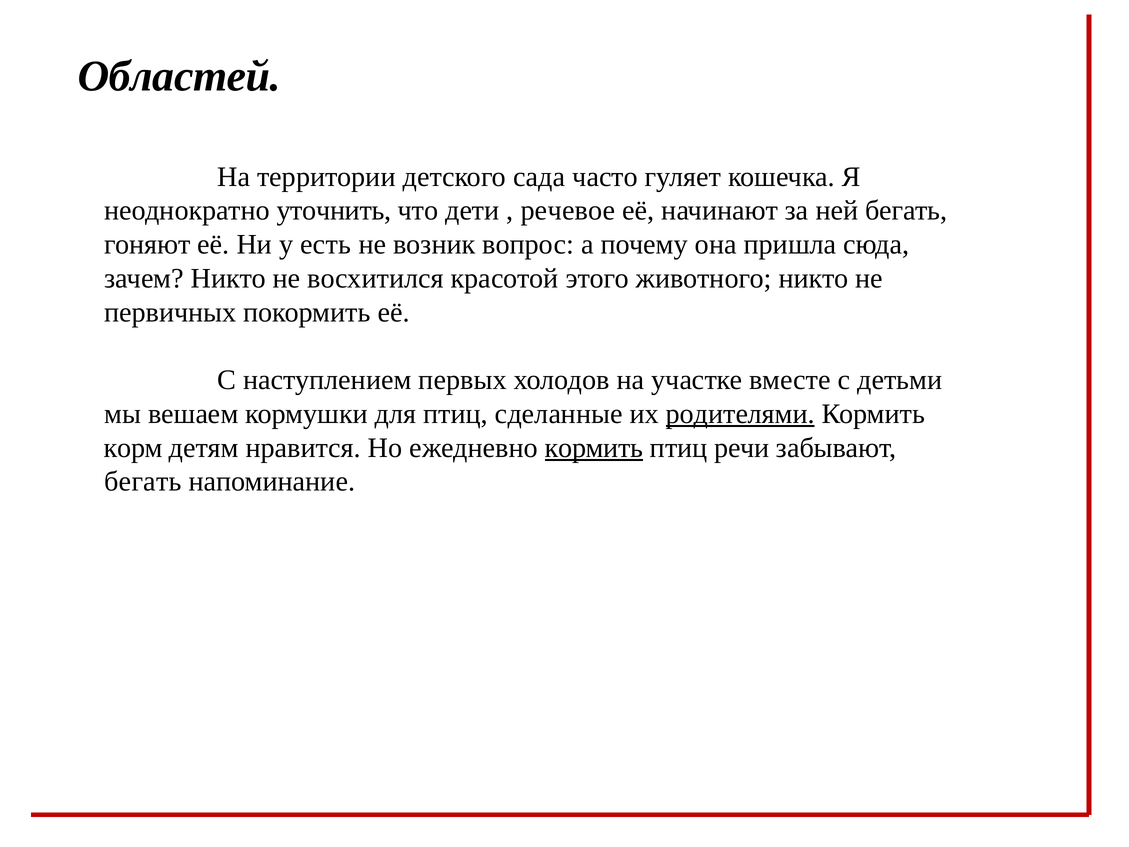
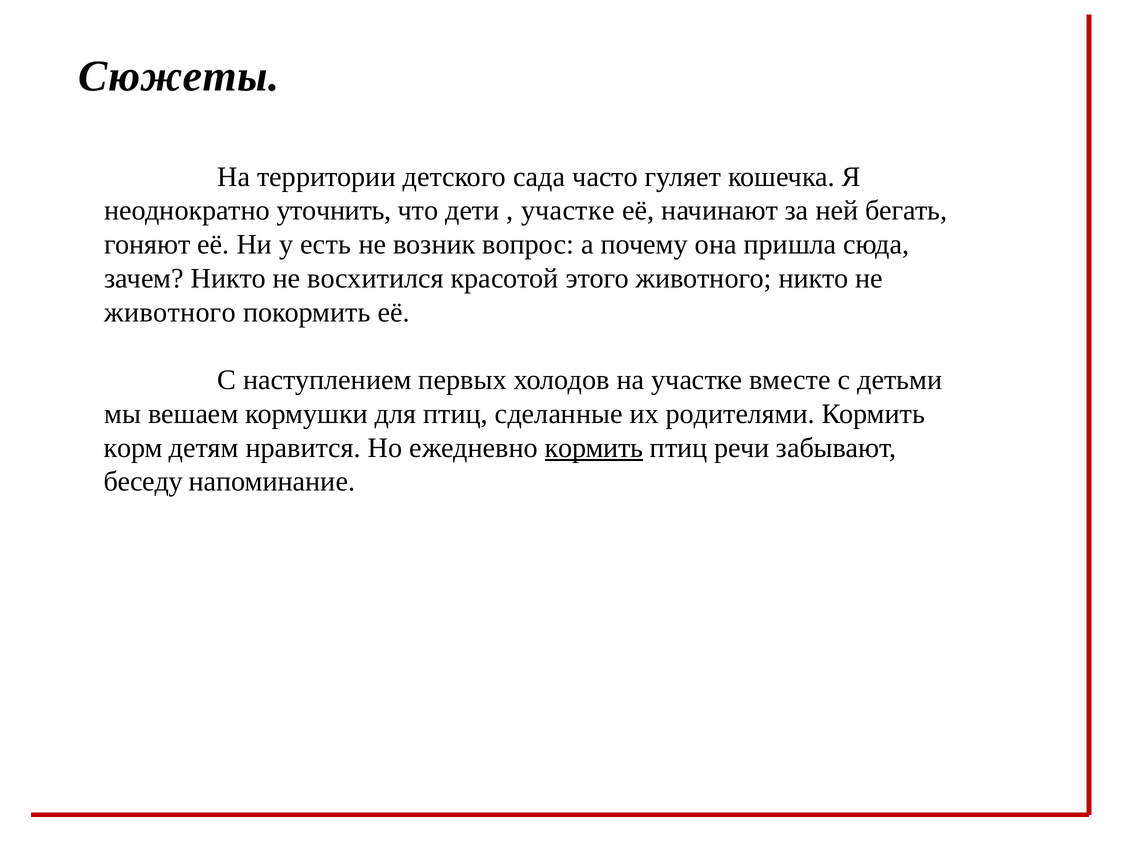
Областей: Областей -> Сюжеты
речевое at (568, 211): речевое -> участке
первичных at (170, 312): первичных -> животного
родителями underline: present -> none
бегать at (143, 482): бегать -> беседу
